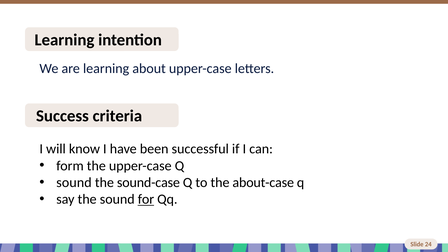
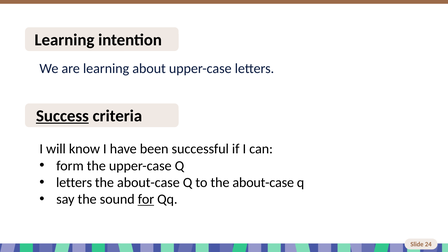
Success underline: none -> present
sound at (74, 183): sound -> letters
sound-case at (148, 183): sound-case -> about-case
